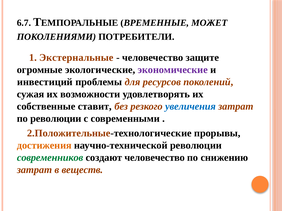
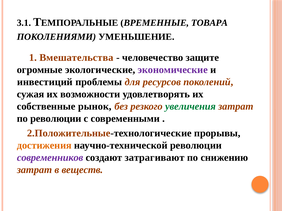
6.7: 6.7 -> 3.1
МОЖЕТ: МОЖЕТ -> ТОВАРА
ПОТРЕБИТЕЛИ: ПОТРЕБИТЕЛИ -> УМЕНЬШЕНИЕ
Экстернальные: Экстернальные -> Вмешательства
ставит: ставит -> рынок
увеличения colour: blue -> green
современников colour: green -> purple
создают человечество: человечество -> затрагивают
